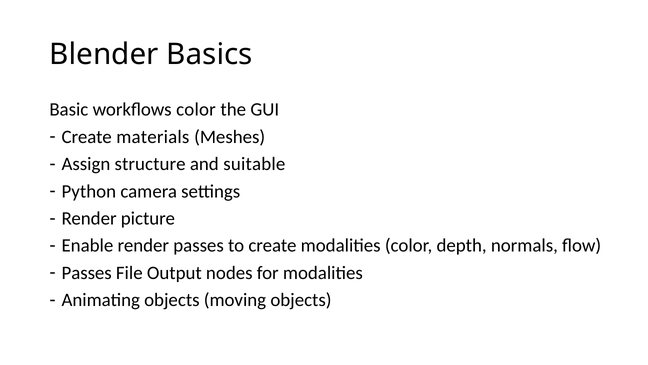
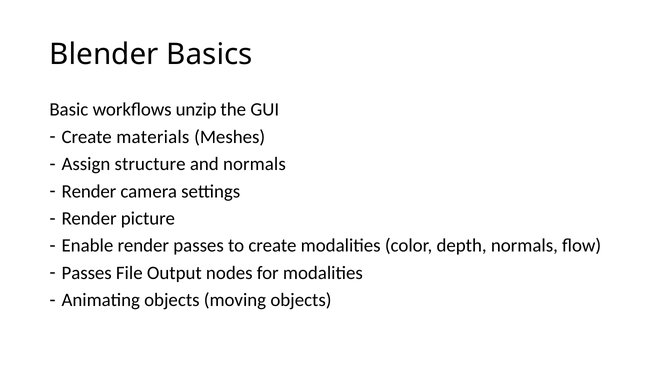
workflows color: color -> unzip
and suitable: suitable -> normals
Python at (89, 191): Python -> Render
